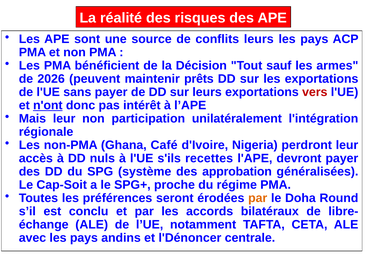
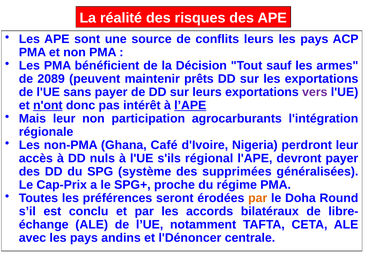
2026: 2026 -> 2089
vers colour: red -> purple
l’APE underline: none -> present
unilatéralement: unilatéralement -> agrocarburants
recettes: recettes -> régional
approbation: approbation -> supprimées
Cap-Soit: Cap-Soit -> Cap-Prix
